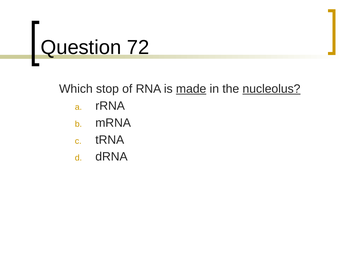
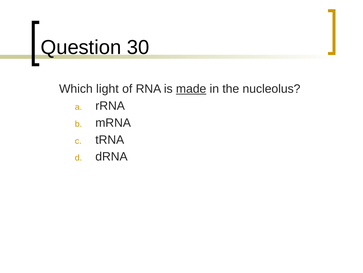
72: 72 -> 30
stop: stop -> light
nucleolus underline: present -> none
